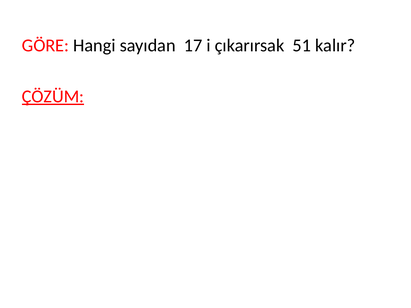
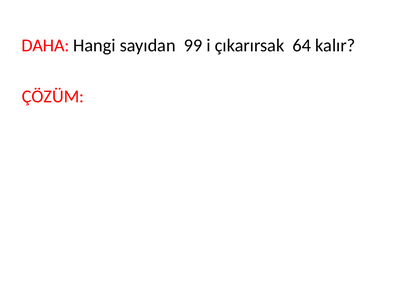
GÖRE: GÖRE -> DAHA
17: 17 -> 99
51: 51 -> 64
ÇÖZÜM underline: present -> none
